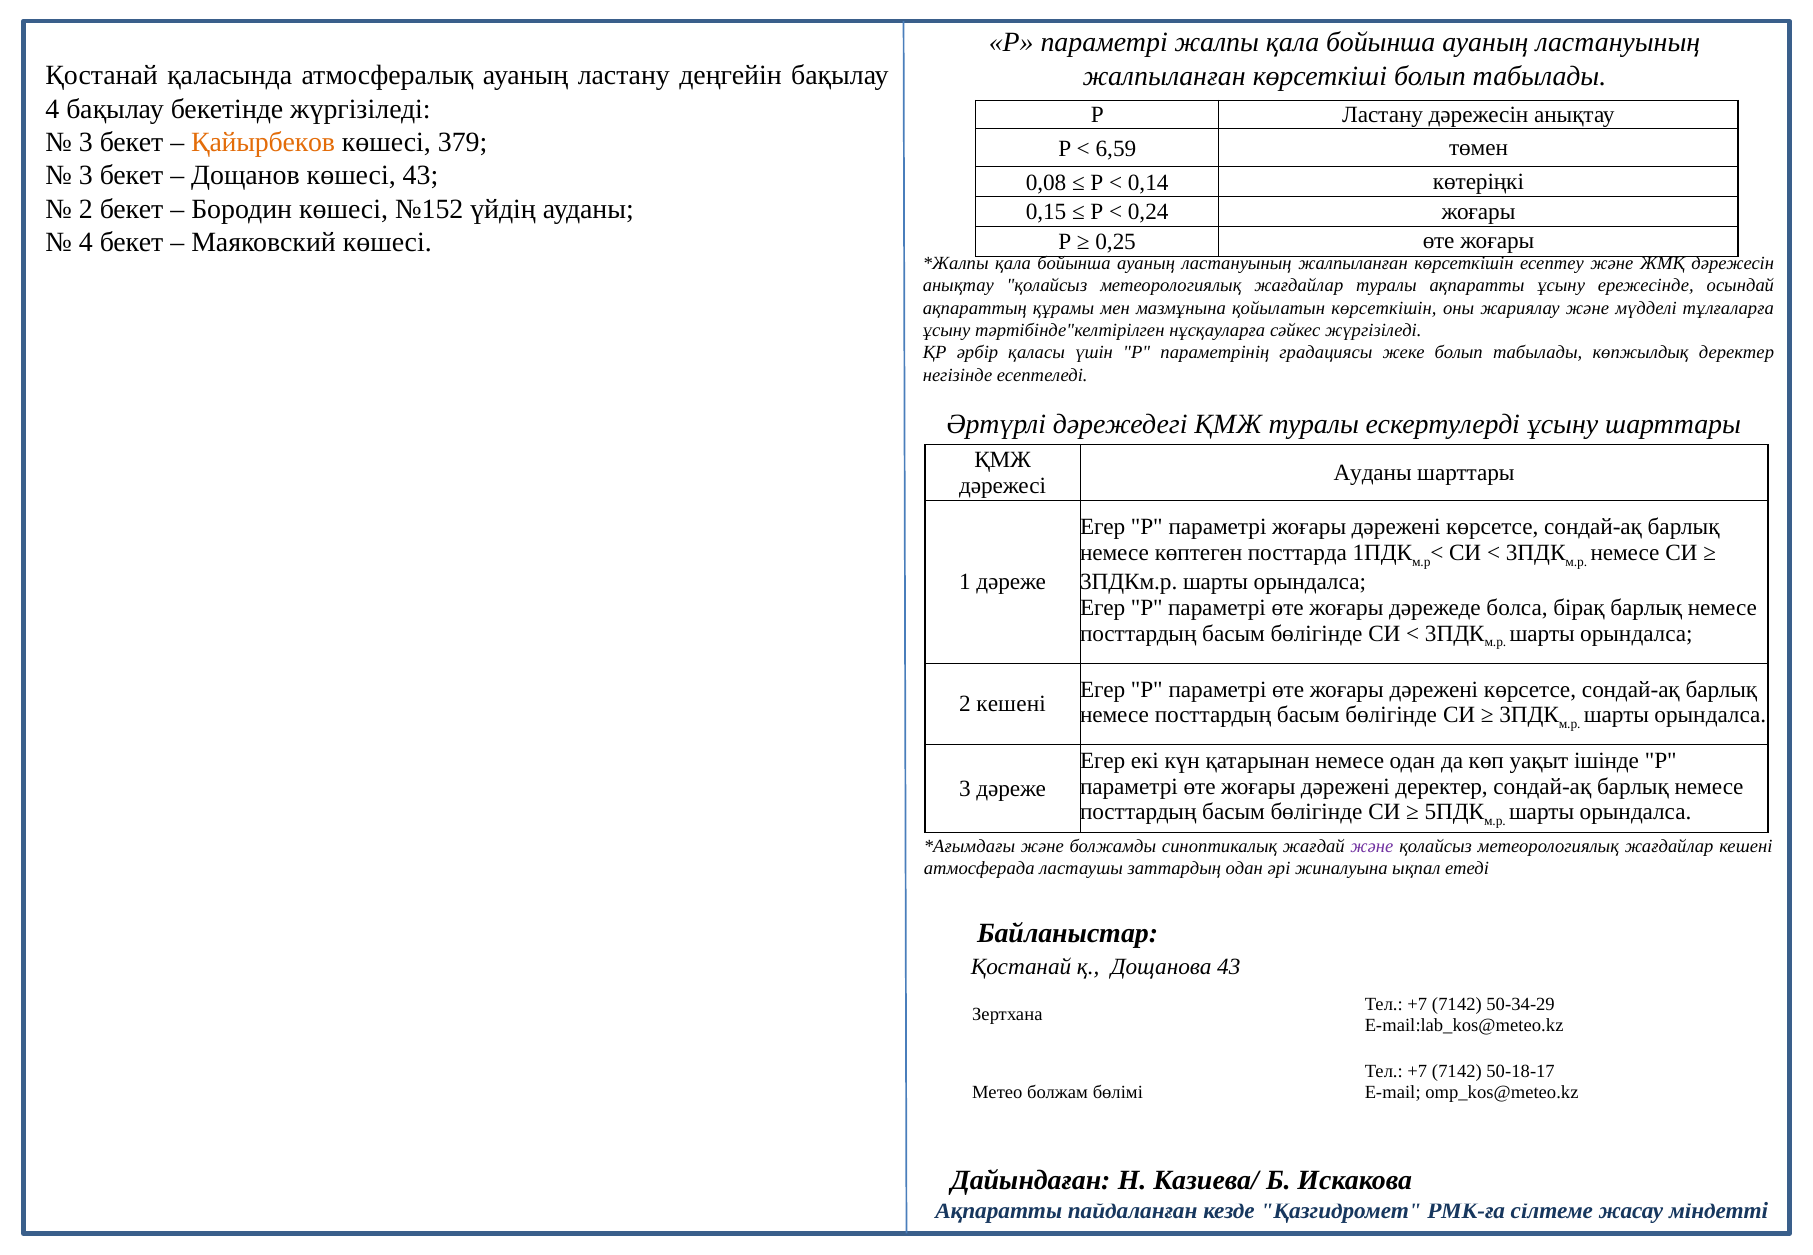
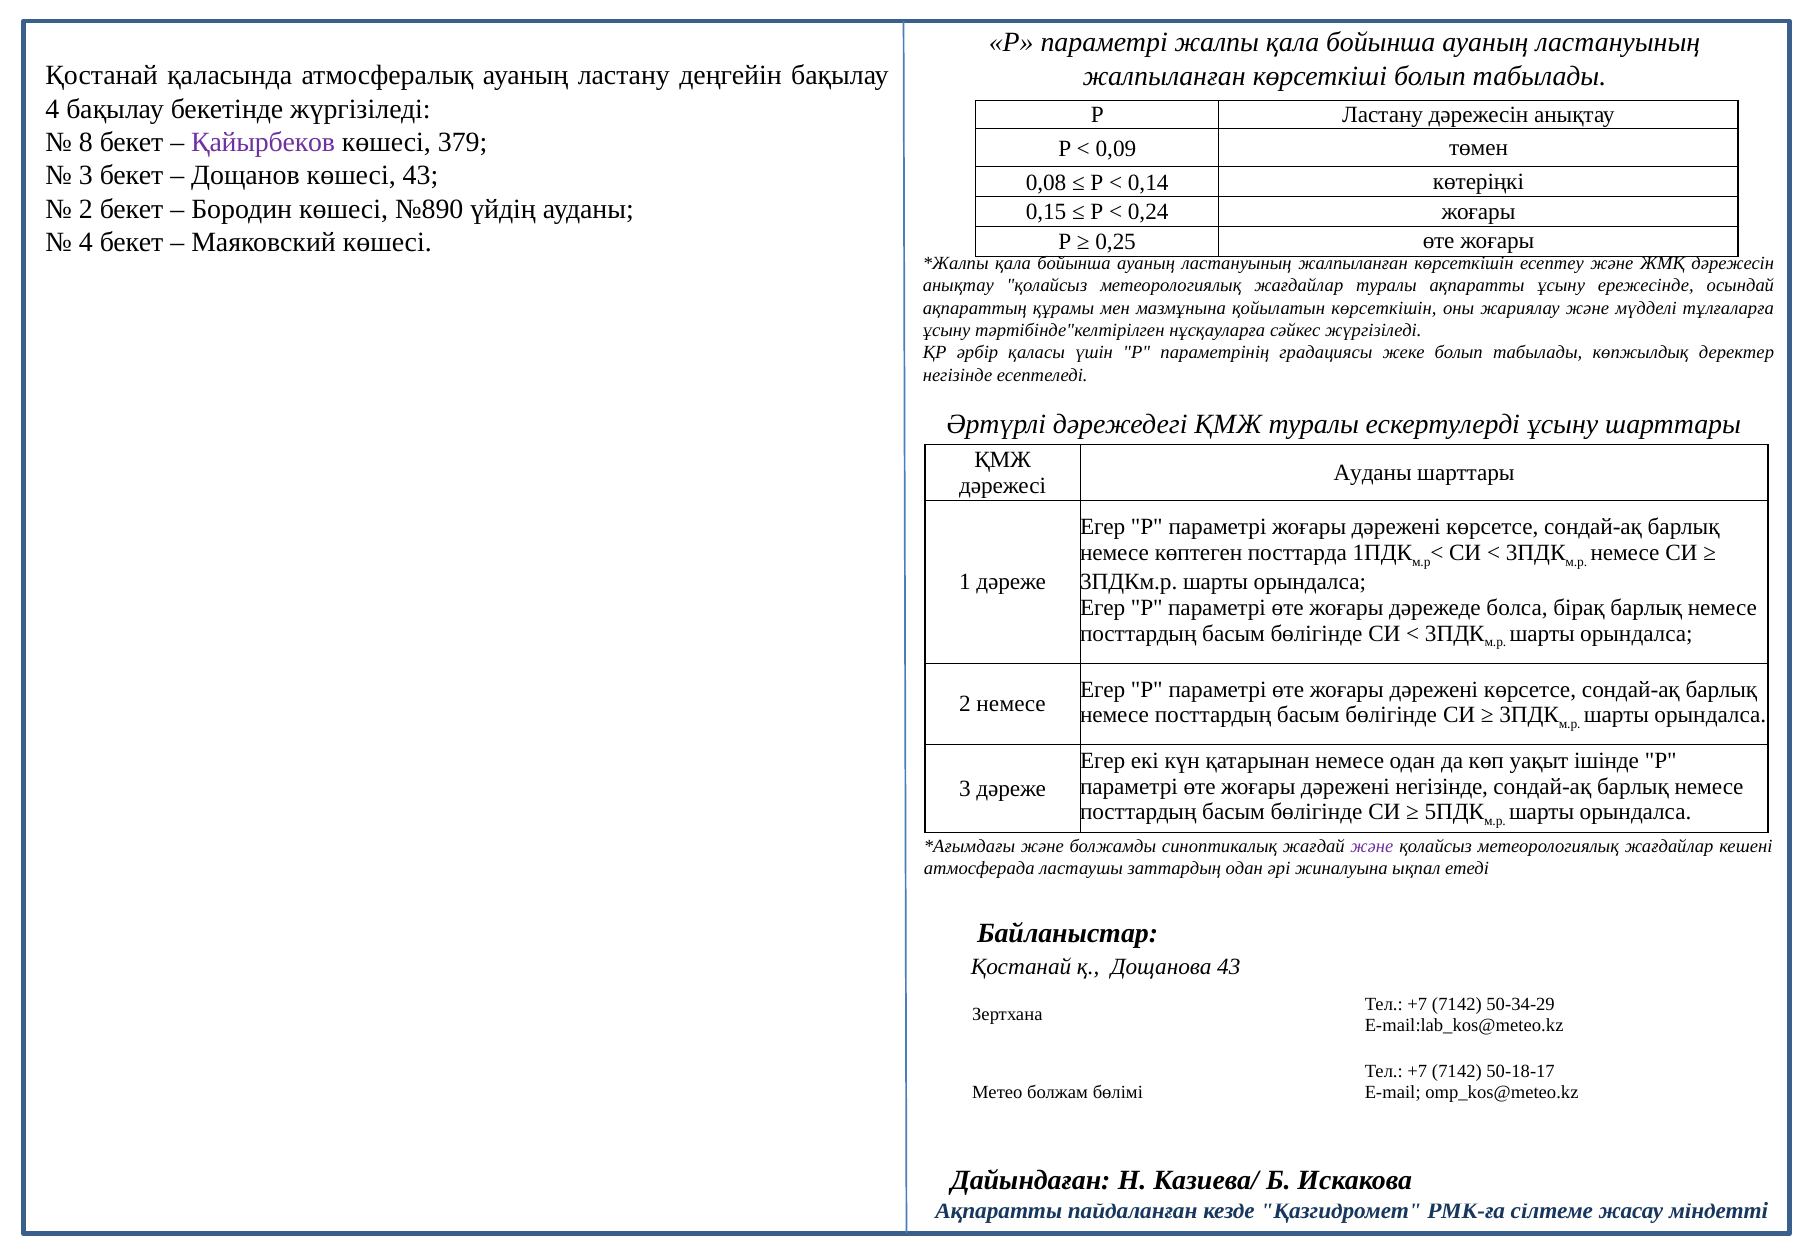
3 at (86, 142): 3 -> 8
Қайырбеков colour: orange -> purple
6,59: 6,59 -> 0,09
№152: №152 -> №890
2 кешені: кешені -> немесе
дәрежені деректер: деректер -> негізінде
